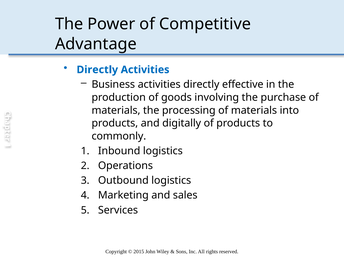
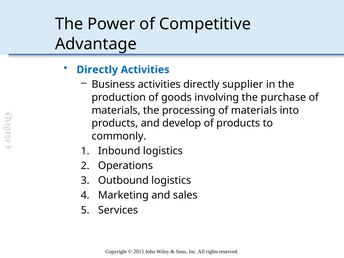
effective: effective -> supplier
digitally: digitally -> develop
